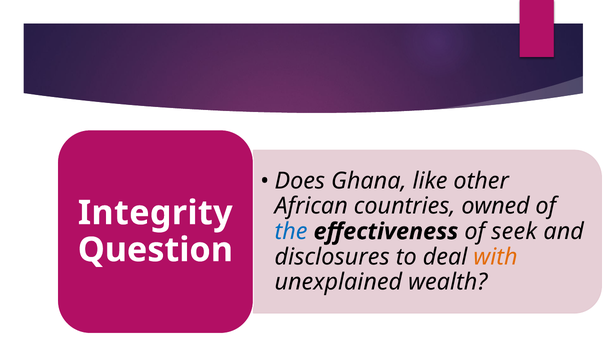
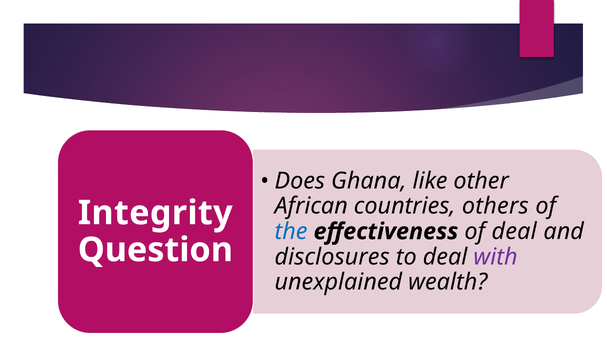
owned: owned -> others
of seek: seek -> deal
with colour: orange -> purple
